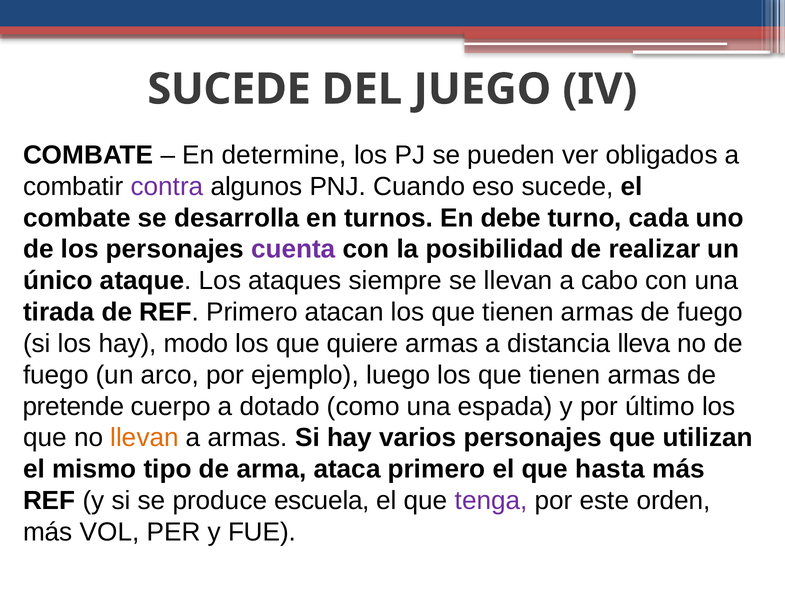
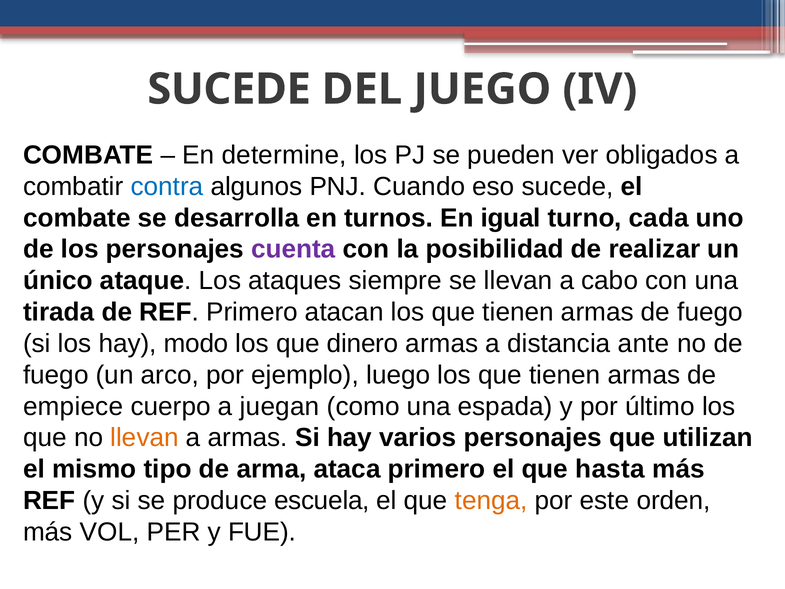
contra colour: purple -> blue
debe: debe -> igual
quiere: quiere -> dinero
lleva: lleva -> ante
pretende: pretende -> empiece
dotado: dotado -> juegan
tenga colour: purple -> orange
